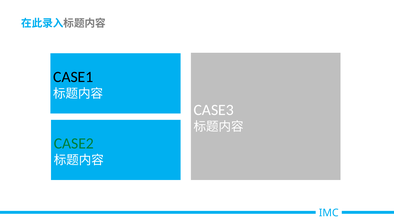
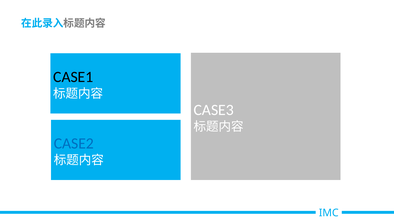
CASE2 colour: green -> blue
